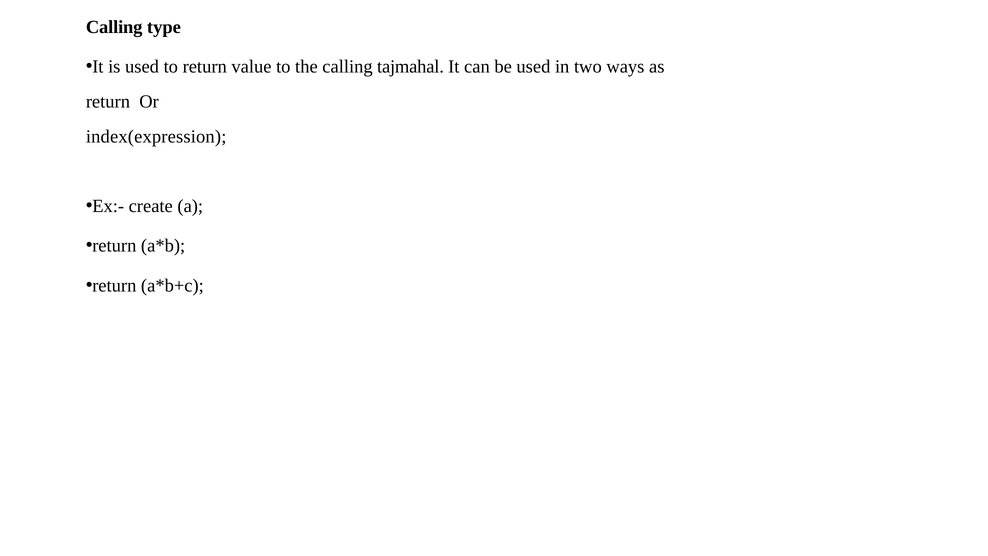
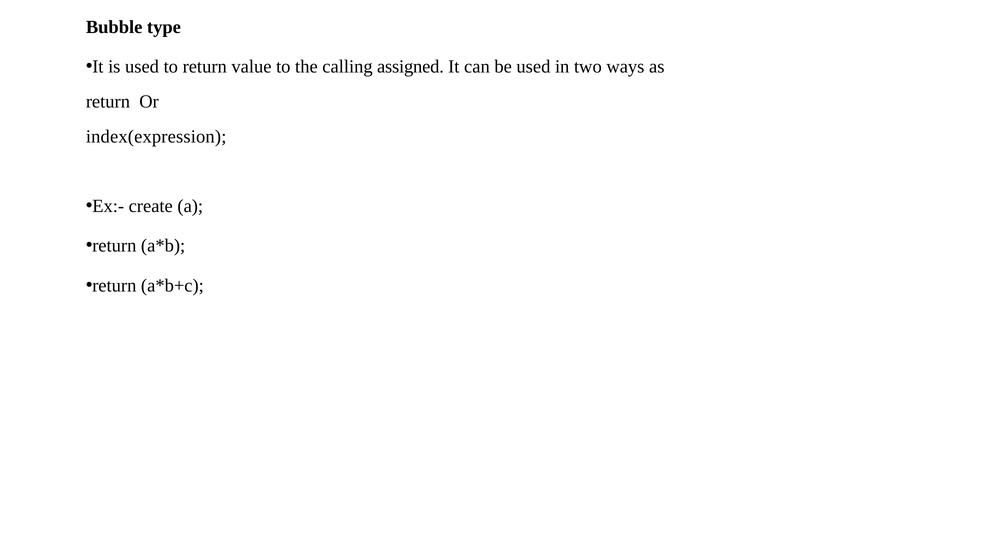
Calling at (114, 27): Calling -> Bubble
tajmahal: tajmahal -> assigned
